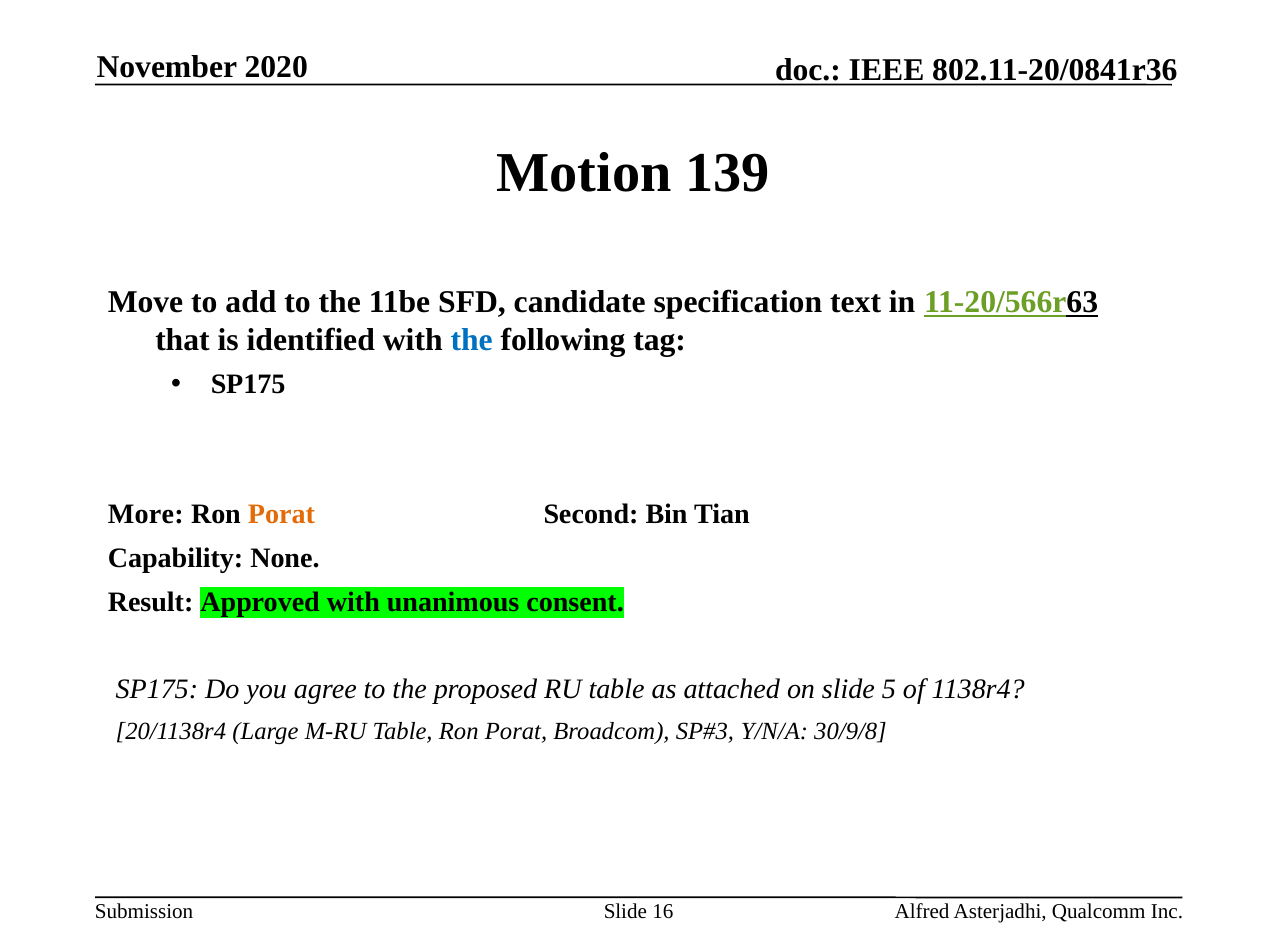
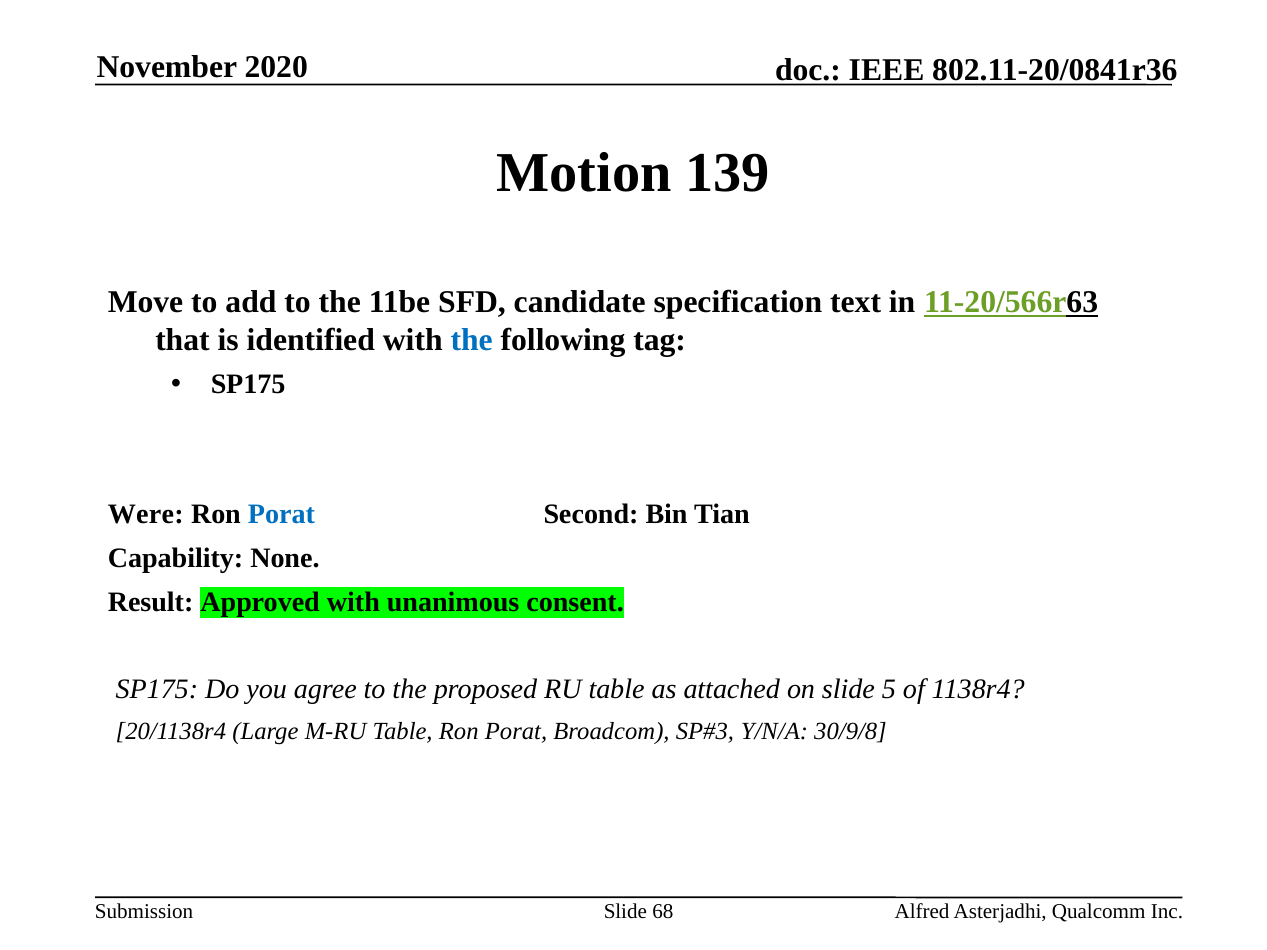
More: More -> Were
Porat at (281, 514) colour: orange -> blue
16: 16 -> 68
